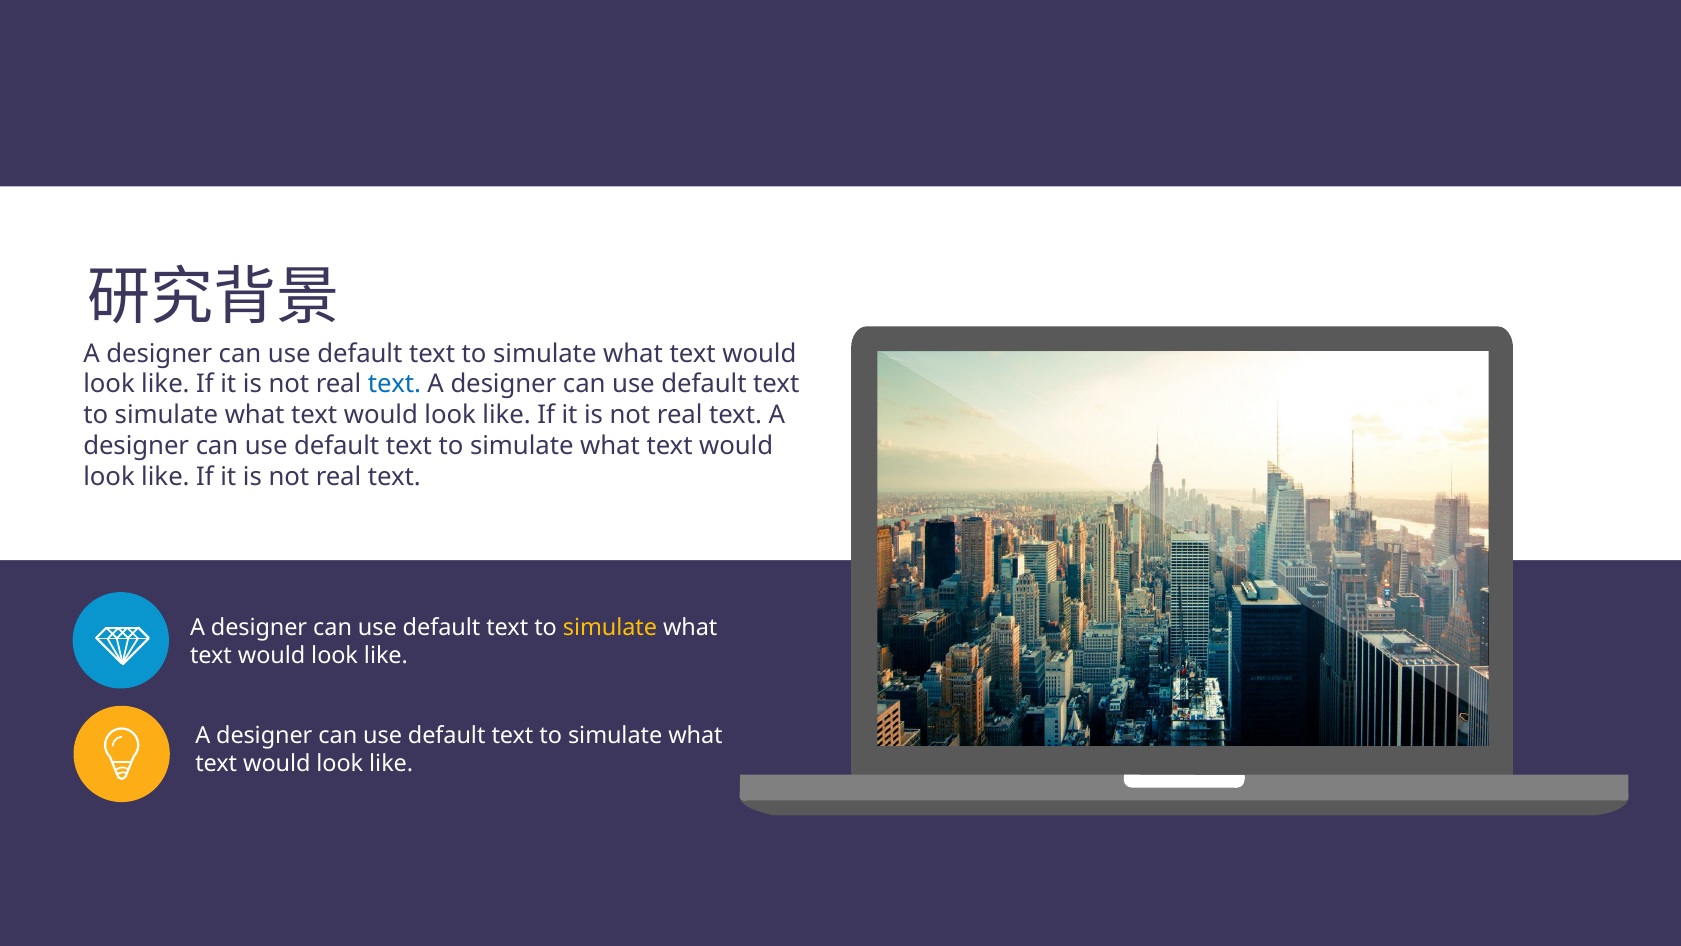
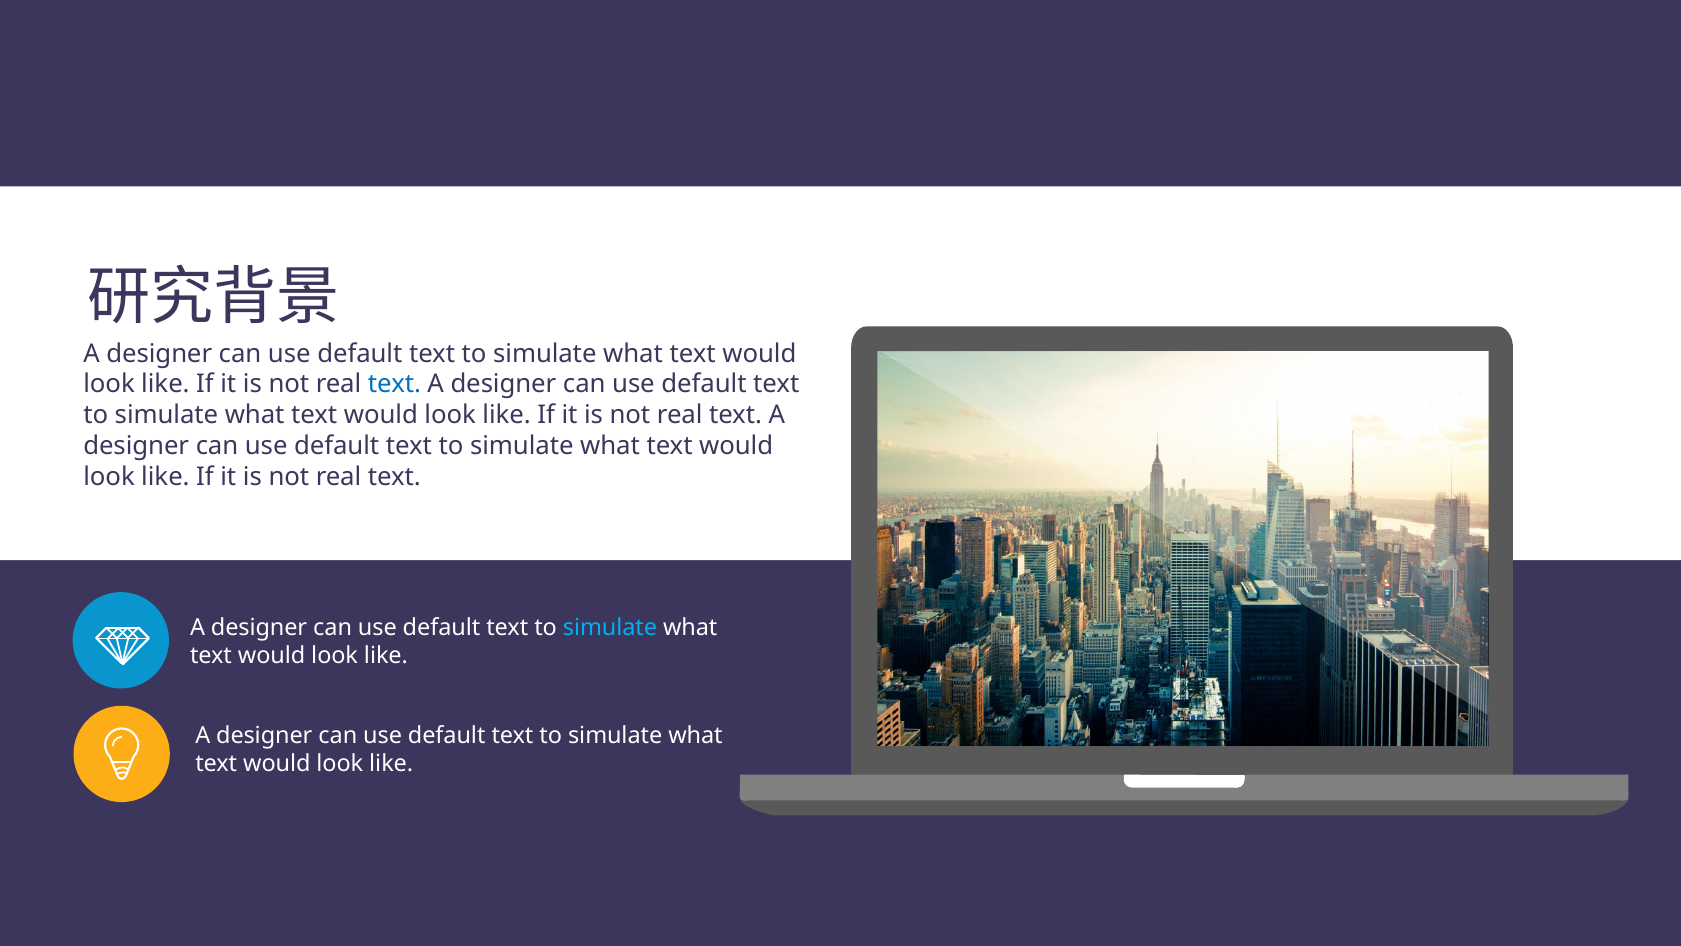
simulate at (610, 628) colour: yellow -> light blue
